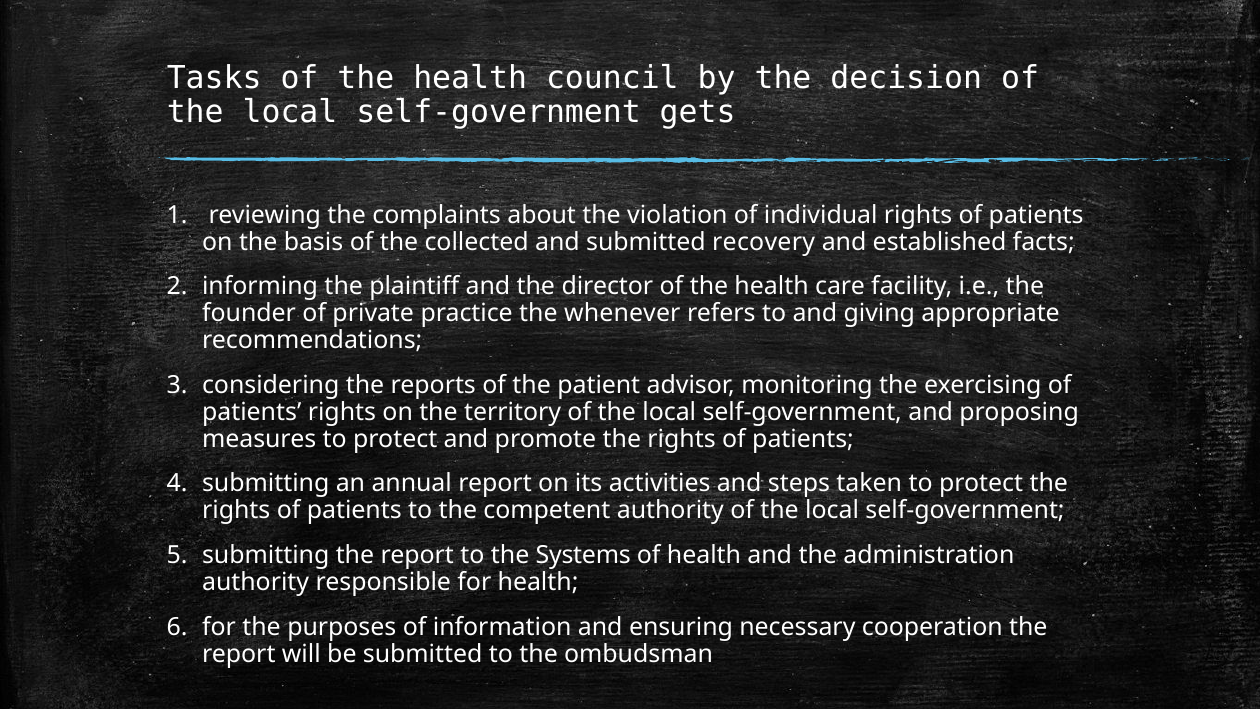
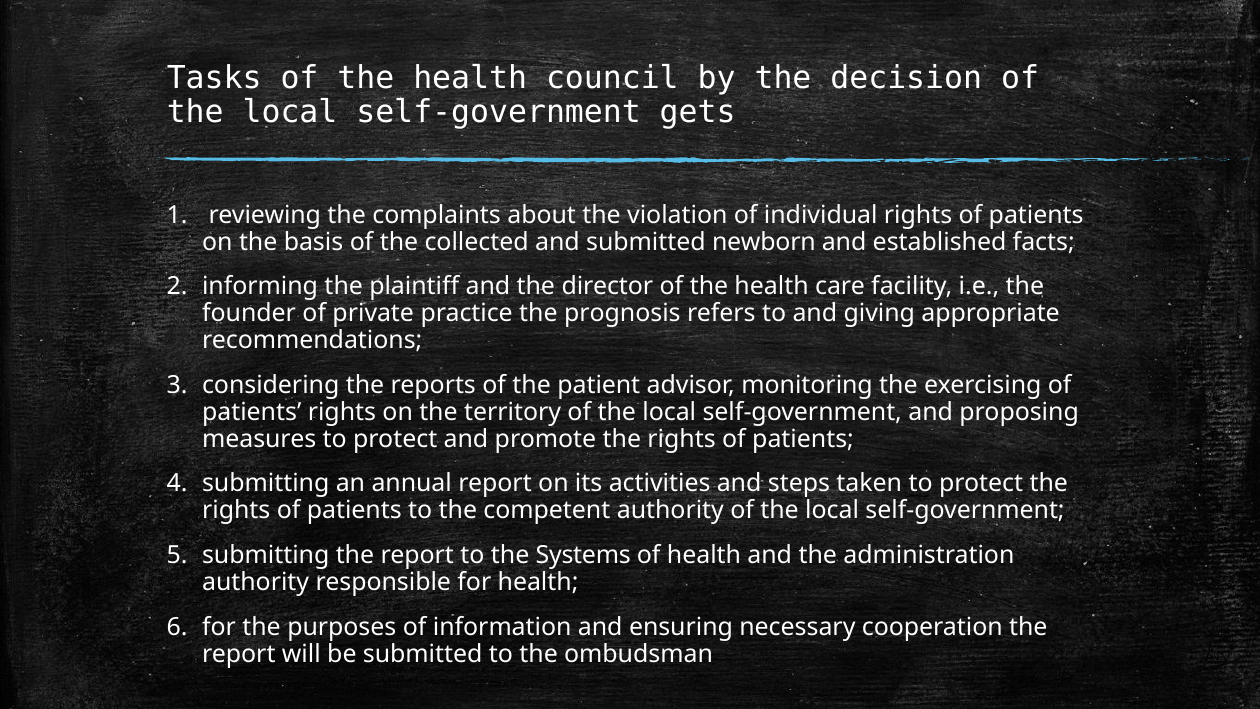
recovery: recovery -> newborn
whenever: whenever -> prognosis
